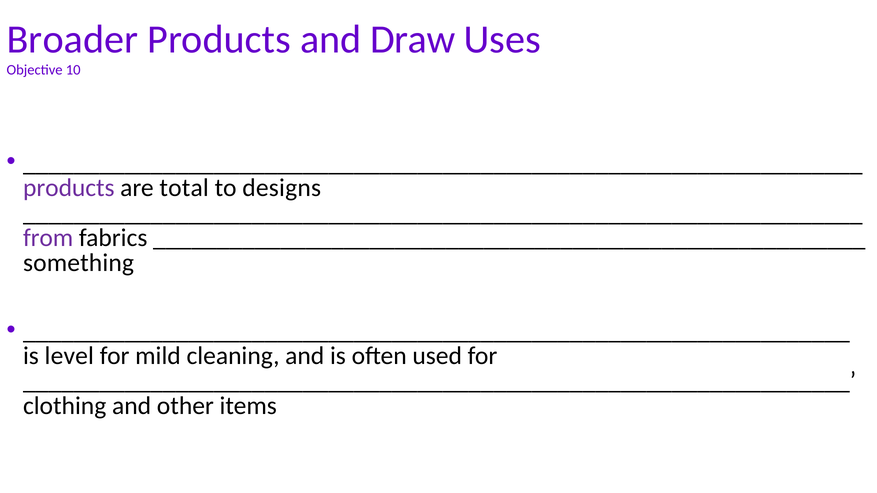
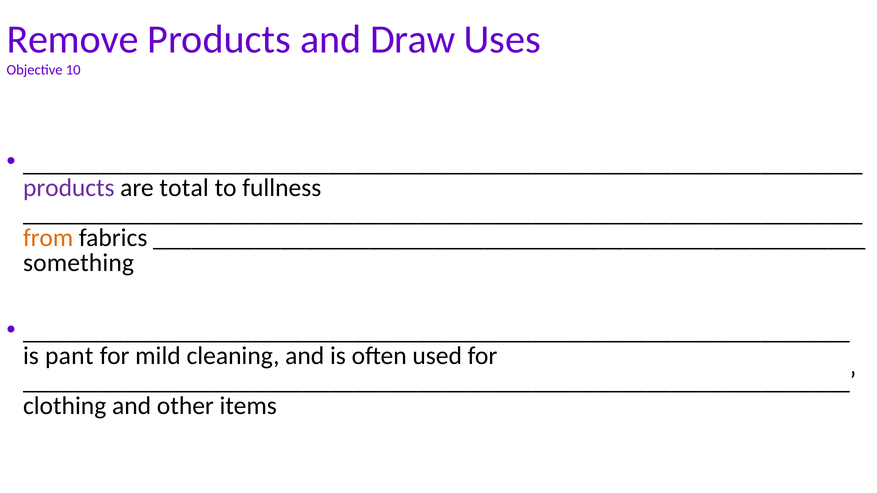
Broader: Broader -> Remove
designs: designs -> fullness
from colour: purple -> orange
level: level -> pant
